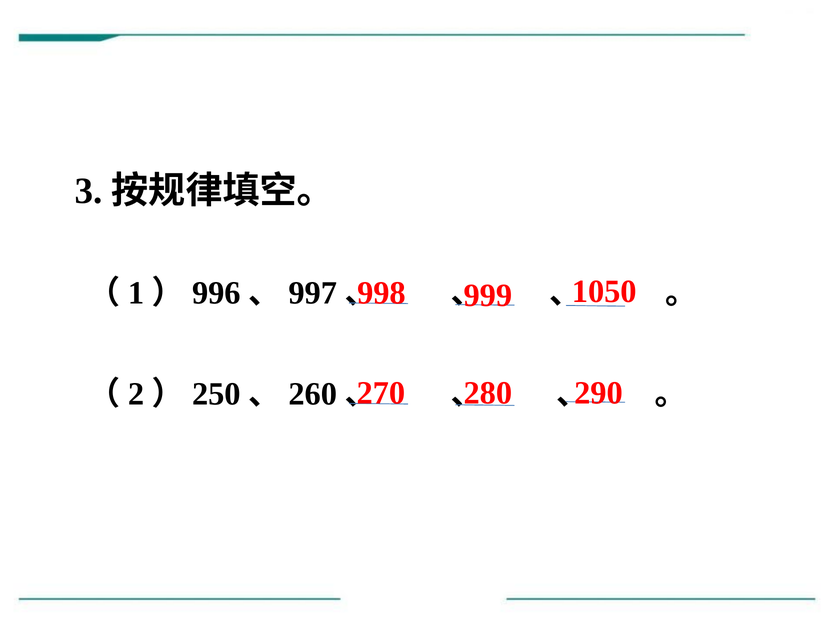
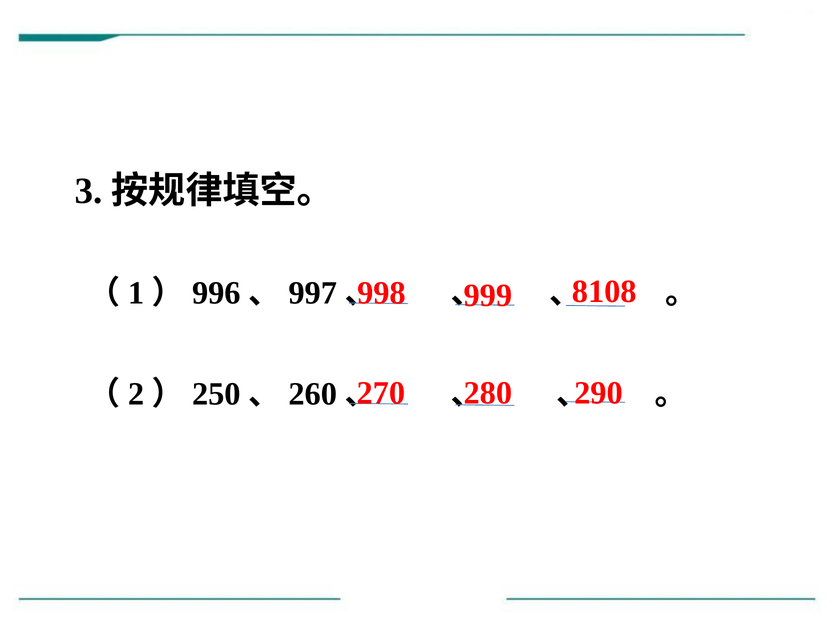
1050: 1050 -> 8108
